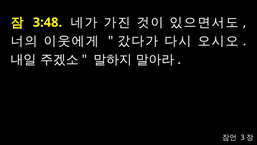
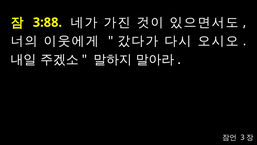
3:48: 3:48 -> 3:88
